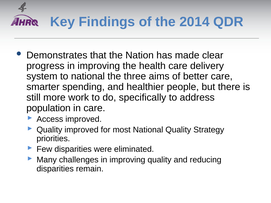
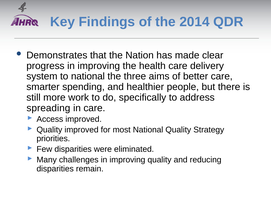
population: population -> spreading
